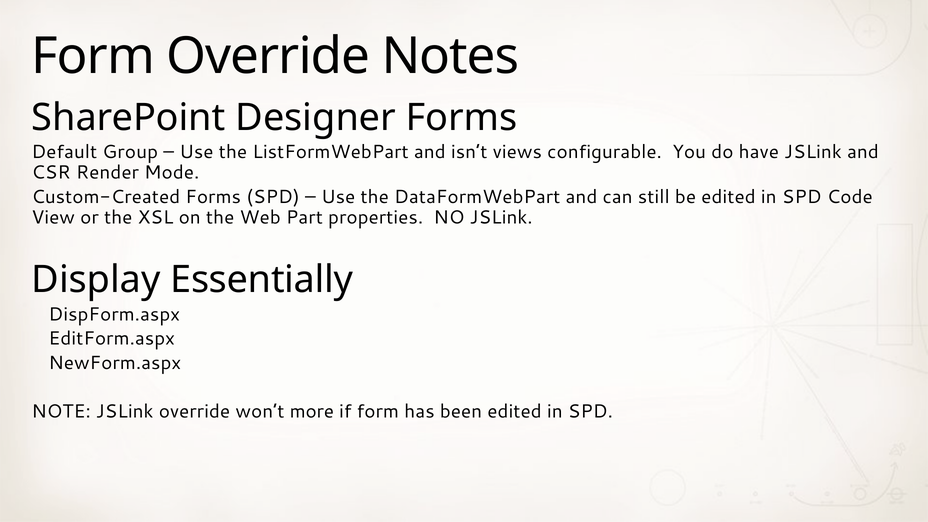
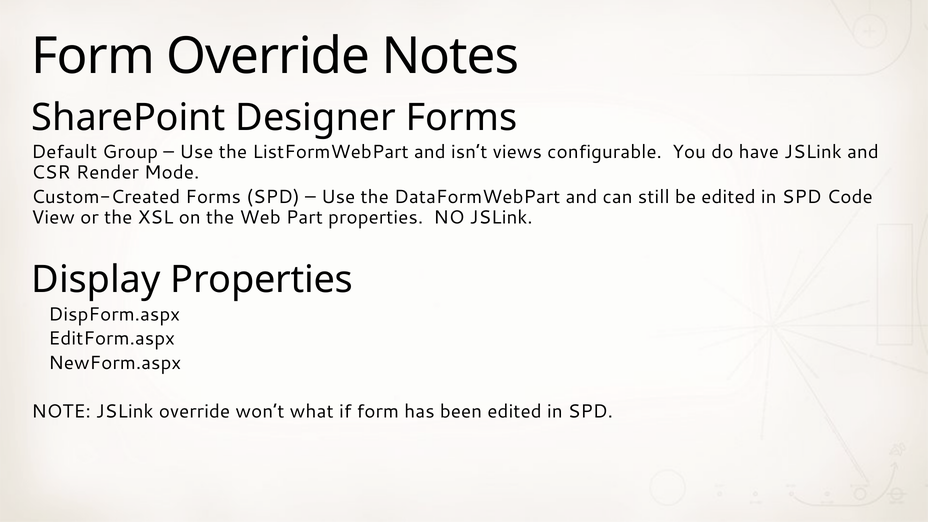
Display Essentially: Essentially -> Properties
more: more -> what
